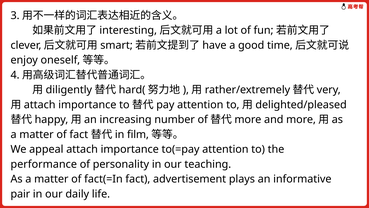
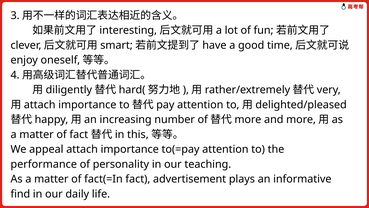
film: film -> this
pair: pair -> find
